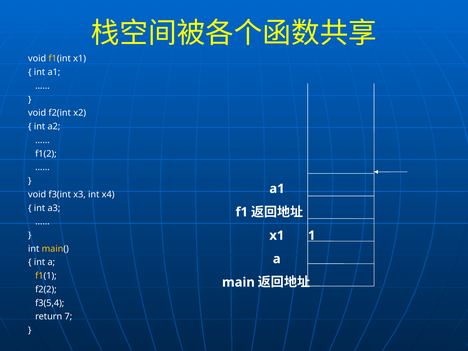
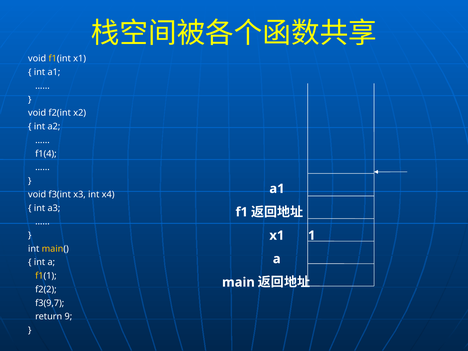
f1(2: f1(2 -> f1(4
f3(5,4: f3(5,4 -> f3(9,7
7: 7 -> 9
